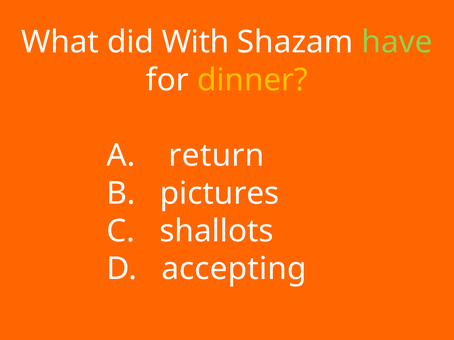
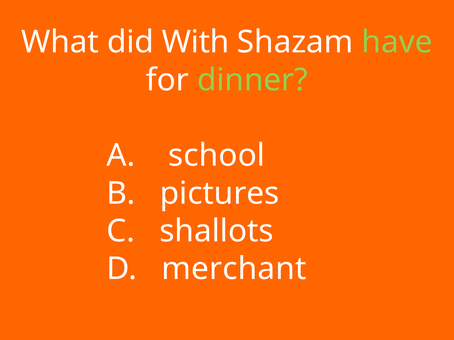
dinner colour: yellow -> light green
return: return -> school
accepting: accepting -> merchant
